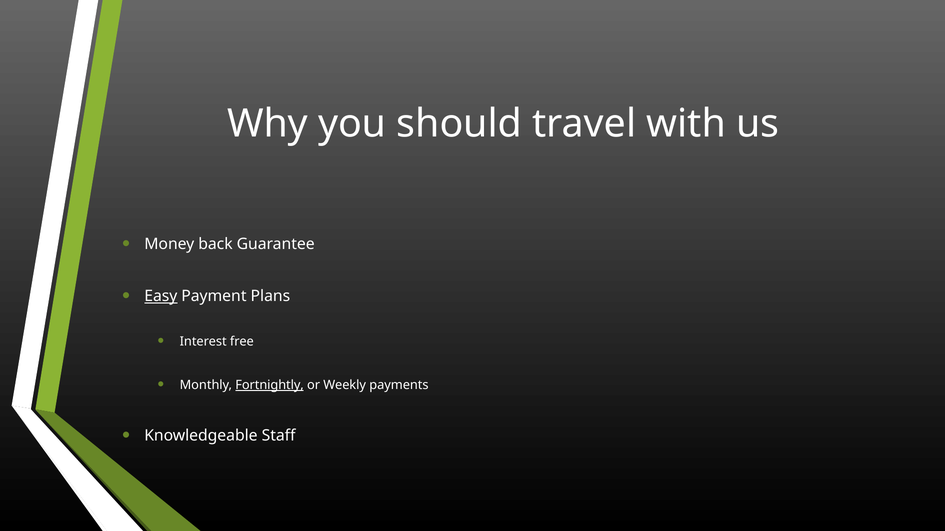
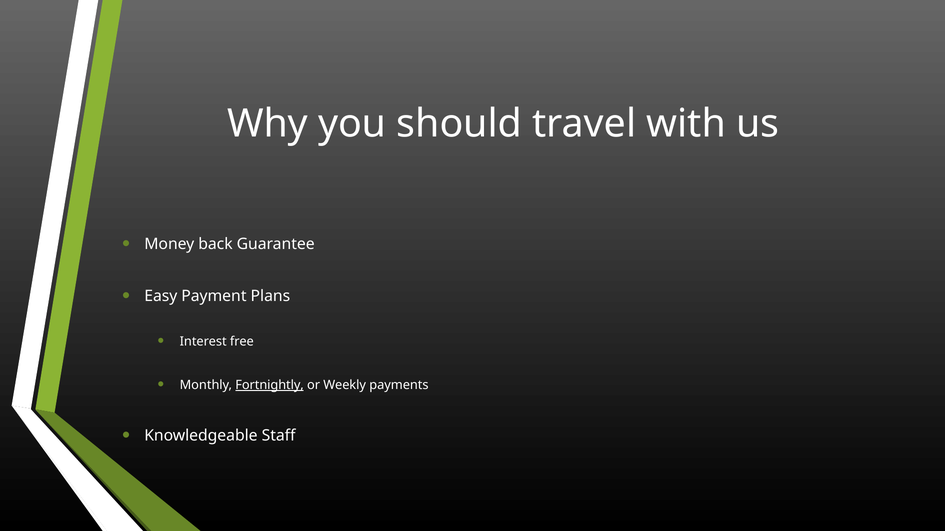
Easy underline: present -> none
